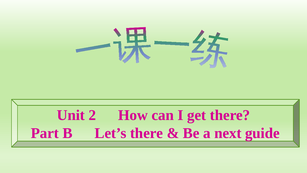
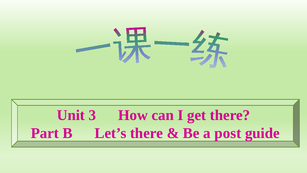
2: 2 -> 3
next: next -> post
